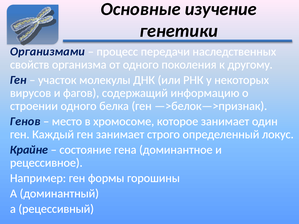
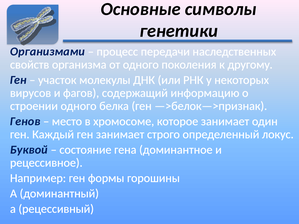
изучение: изучение -> символы
Крайне: Крайне -> Буквой
